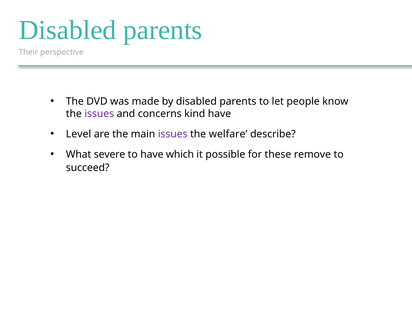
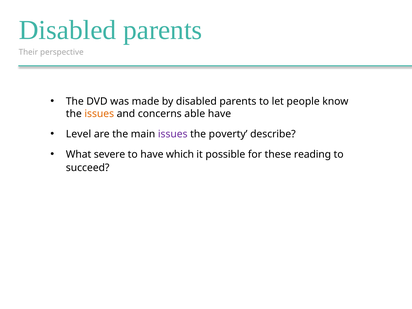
issues at (99, 114) colour: purple -> orange
kind: kind -> able
welfare: welfare -> poverty
remove: remove -> reading
